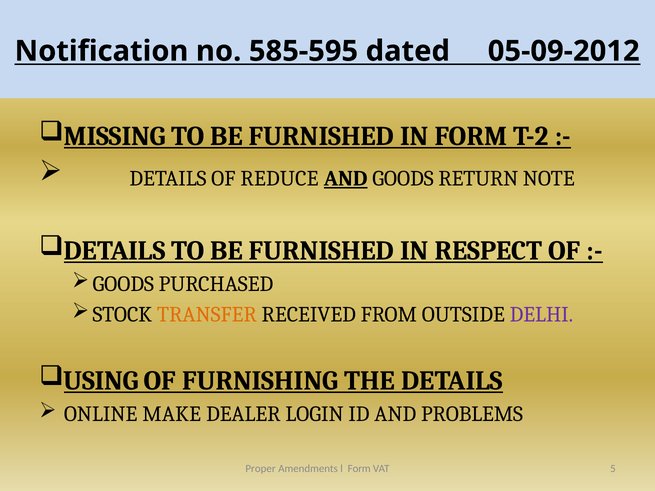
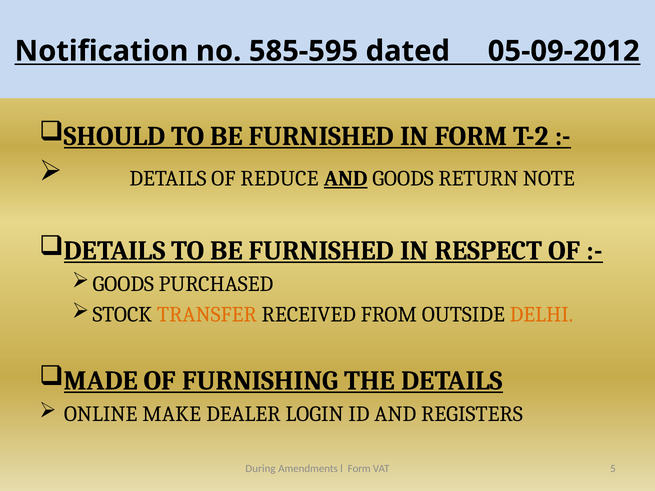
MISSING: MISSING -> SHOULD
DELHI colour: purple -> orange
USING: USING -> MADE
PROBLEMS: PROBLEMS -> REGISTERS
Proper: Proper -> During
